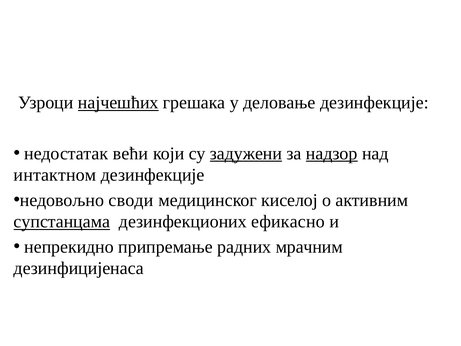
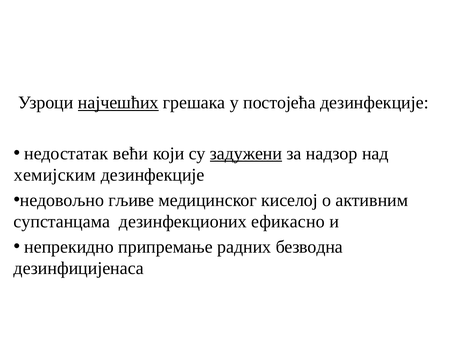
деловање: деловање -> постојећа
надзор underline: present -> none
интактном: интактном -> хемијским
своди: своди -> гљиве
супстанцама underline: present -> none
мрачним: мрачним -> безводна
